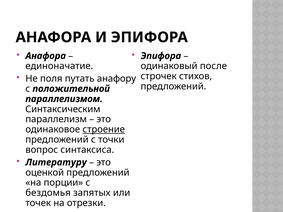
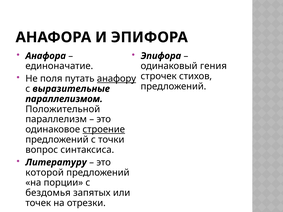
после: после -> гения
анафору underline: none -> present
положительной: положительной -> выразительные
Синтаксическим: Синтаксическим -> Положительной
оценкой: оценкой -> которой
